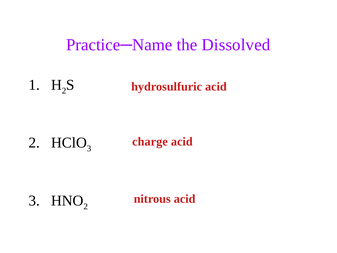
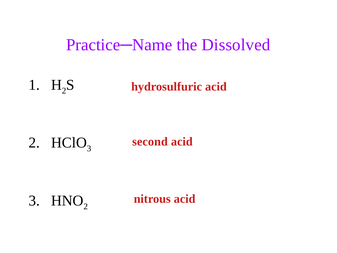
charge: charge -> second
